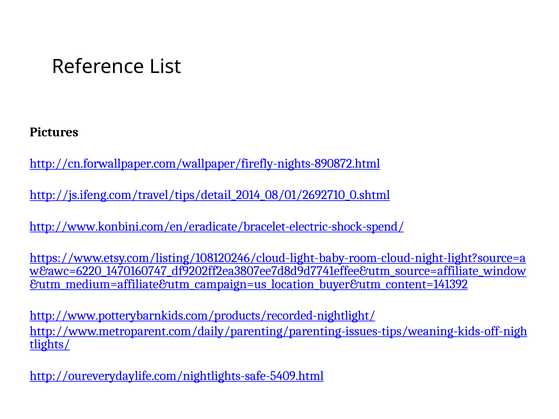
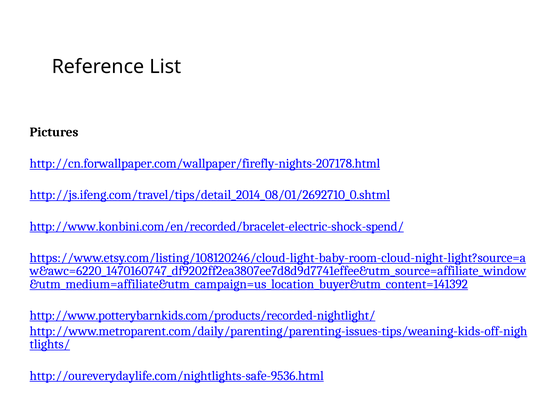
http://cn.forwallpaper.com/wallpaper/firefly-nights-890872.html: http://cn.forwallpaper.com/wallpaper/firefly-nights-890872.html -> http://cn.forwallpaper.com/wallpaper/firefly-nights-207178.html
http://www.konbini.com/en/eradicate/bracelet-electric-shock-spend/: http://www.konbini.com/en/eradicate/bracelet-electric-shock-spend/ -> http://www.konbini.com/en/recorded/bracelet-electric-shock-spend/
http://oureverydaylife.com/nightlights-safe-5409.html: http://oureverydaylife.com/nightlights-safe-5409.html -> http://oureverydaylife.com/nightlights-safe-9536.html
